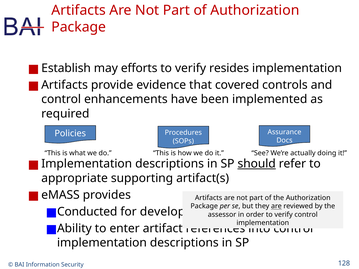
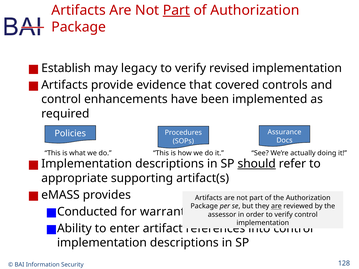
Part at (176, 10) underline: none -> present
efforts: efforts -> legacy
resides: resides -> revised
develop: develop -> warrant
